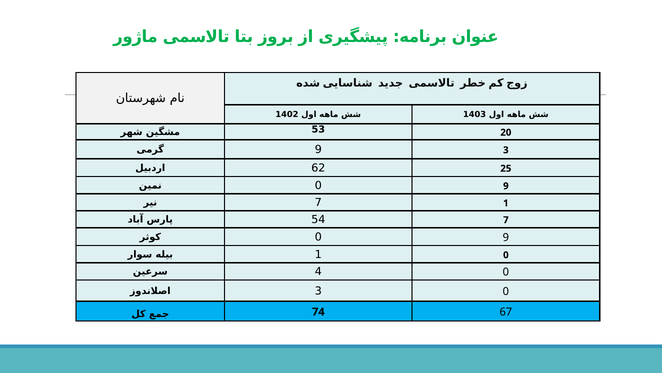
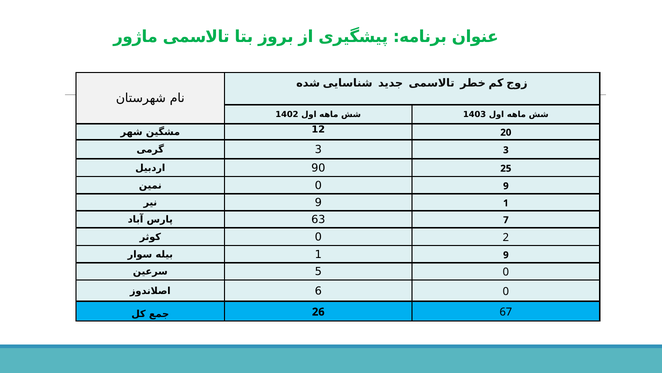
53: 53 -> 12
9 at (318, 149): 9 -> 3
62: 62 -> 90
7 at (318, 202): 7 -> 9
54: 54 -> 63
9 at (506, 237): 9 -> 2
1 0: 0 -> 9
4: 4 -> 5
3 at (318, 290): 3 -> 6
74: 74 -> 26
